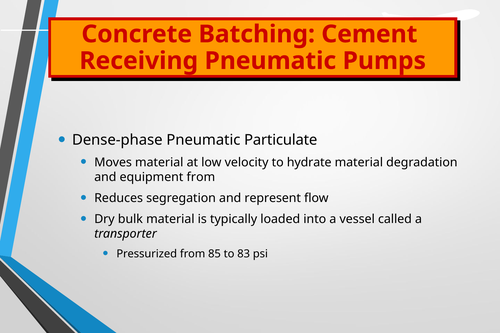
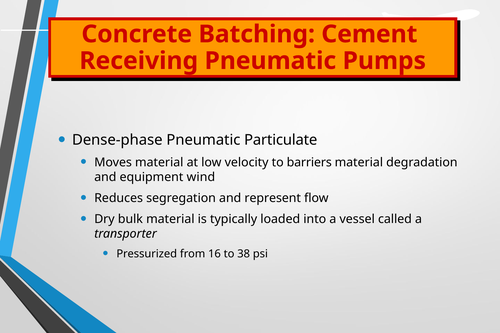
hydrate: hydrate -> barriers
equipment from: from -> wind
85: 85 -> 16
83: 83 -> 38
